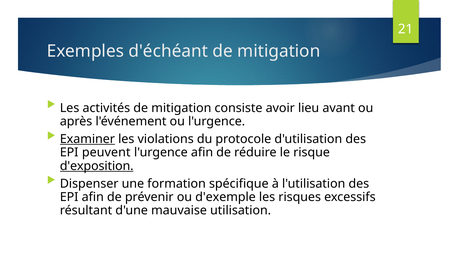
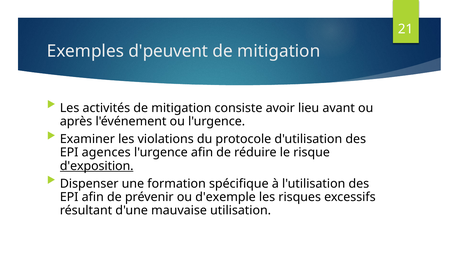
d'échéant: d'échéant -> d'peuvent
Examiner underline: present -> none
peuvent: peuvent -> agences
